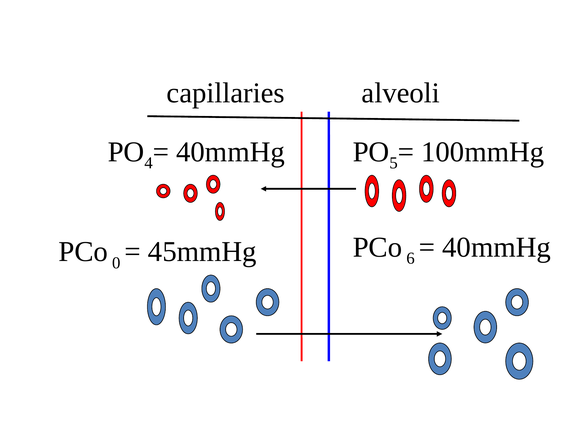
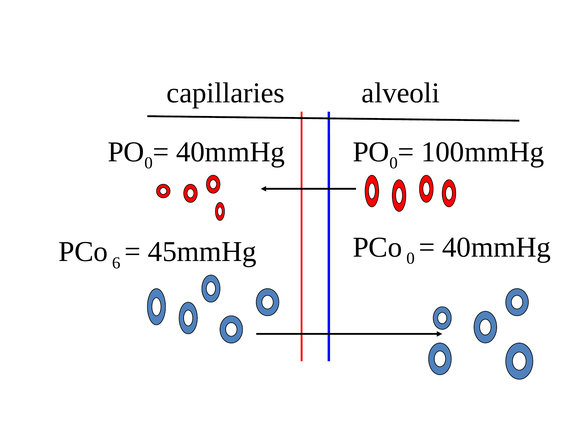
4 at (149, 163): 4 -> 0
5 at (394, 163): 5 -> 0
PCo 6: 6 -> 0
0: 0 -> 6
